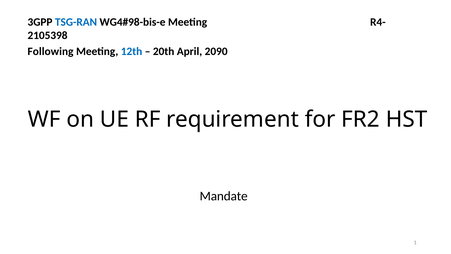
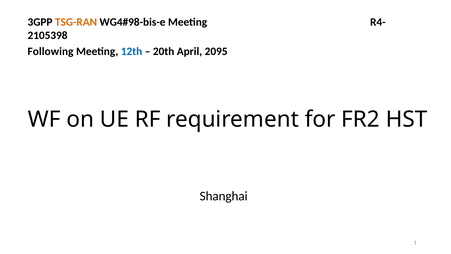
TSG-RAN colour: blue -> orange
2090: 2090 -> 2095
Mandate: Mandate -> Shanghai
